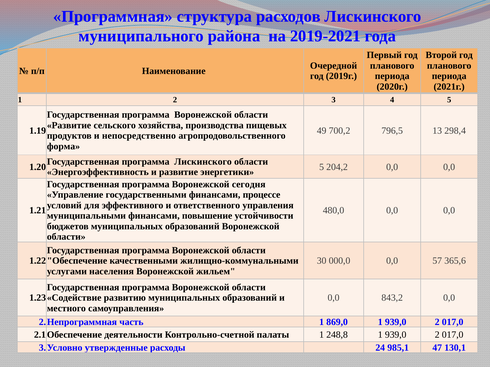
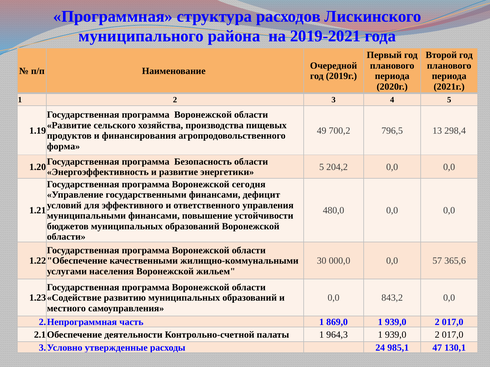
непосредственно: непосредственно -> финансирования
программа Лискинского: Лискинского -> Безопасность
процессе: процессе -> дефицит
248,8: 248,8 -> 964,3
